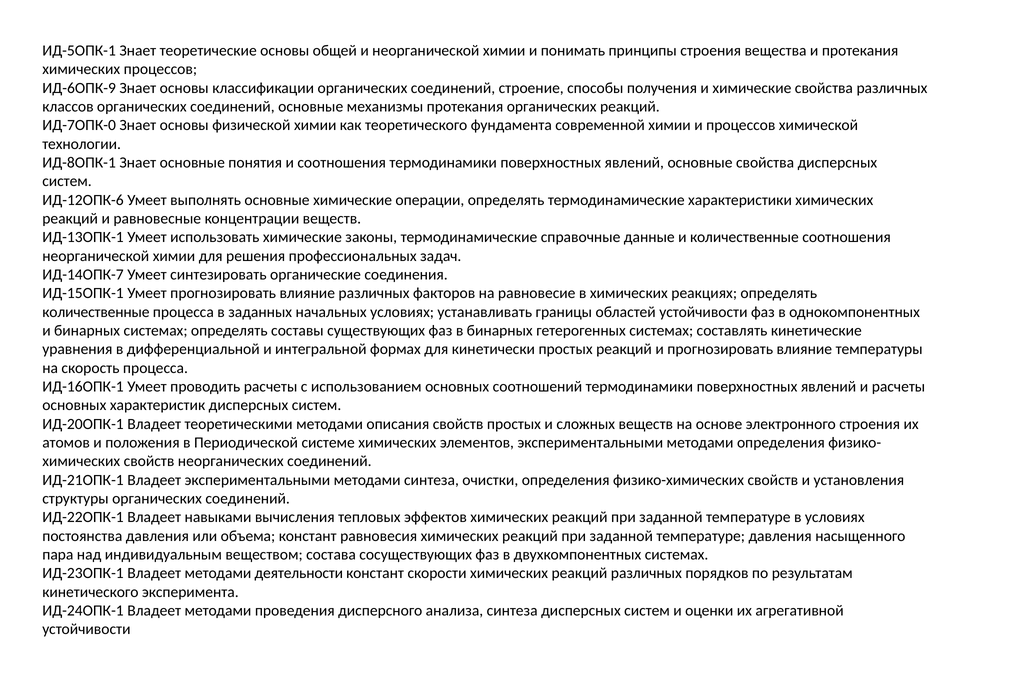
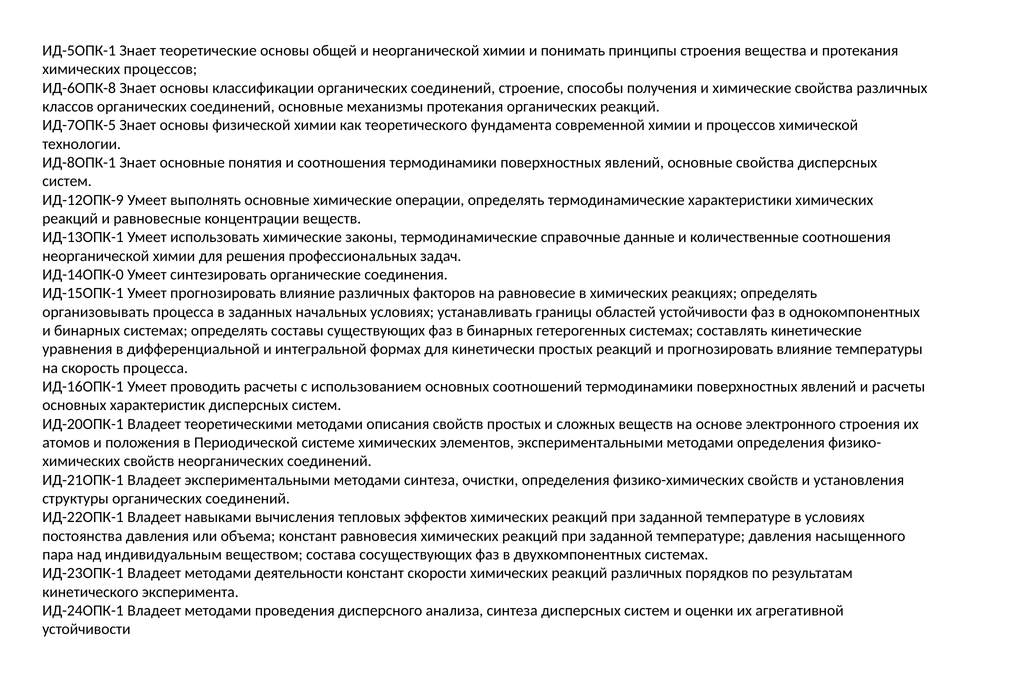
ИД-6ОПК-9: ИД-6ОПК-9 -> ИД-6ОПК-8
ИД-7ОПК-0: ИД-7ОПК-0 -> ИД-7ОПК-5
ИД-12ОПК-6: ИД-12ОПК-6 -> ИД-12ОПК-9
ИД-14ОПК-7: ИД-14ОПК-7 -> ИД-14ОПК-0
количественные at (96, 312): количественные -> организовывать
